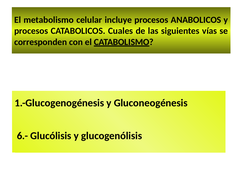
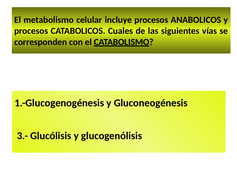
6.-: 6.- -> 3.-
